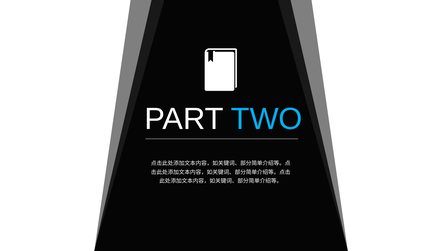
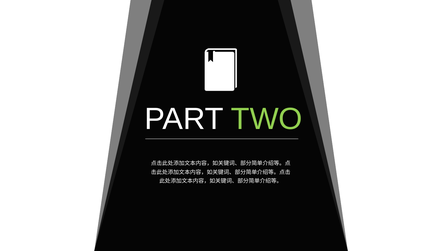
TWO colour: light blue -> light green
